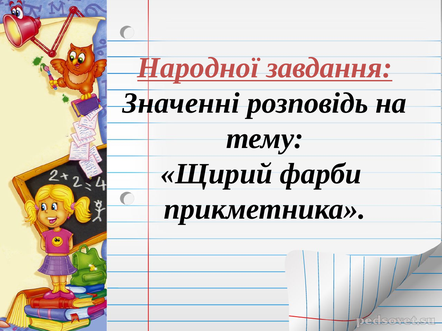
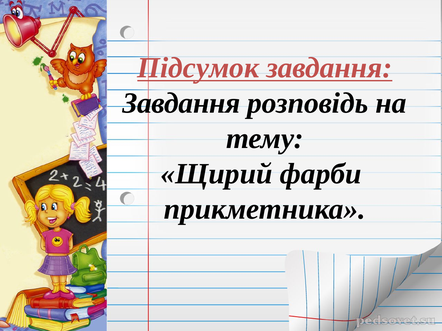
Народної: Народної -> Підсумок
Значенні at (181, 103): Значенні -> Завдання
